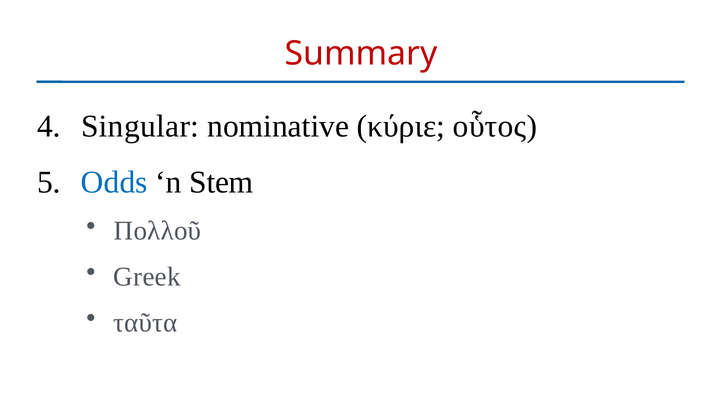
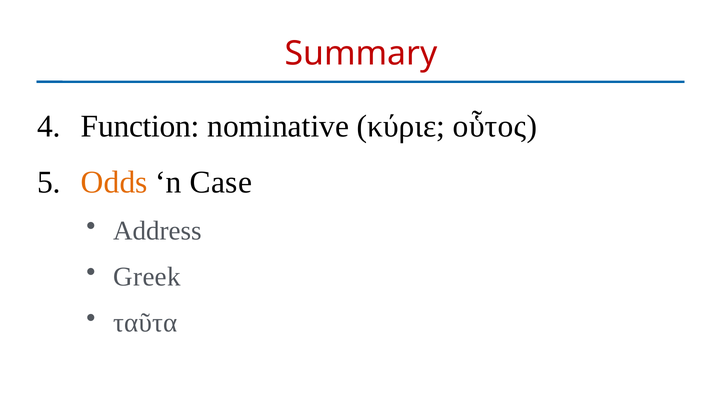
Singular: Singular -> Function
Odds colour: blue -> orange
Stem: Stem -> Case
Πολλοῦ: Πολλοῦ -> Address
